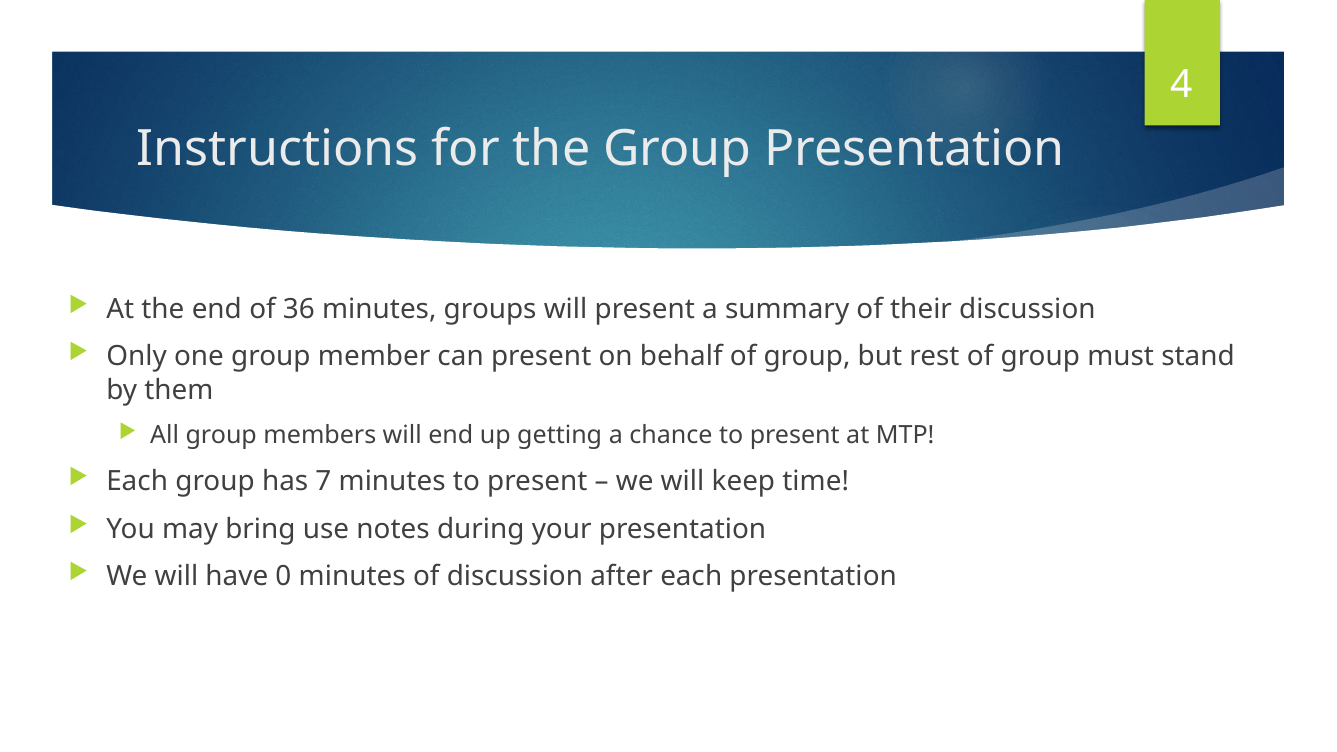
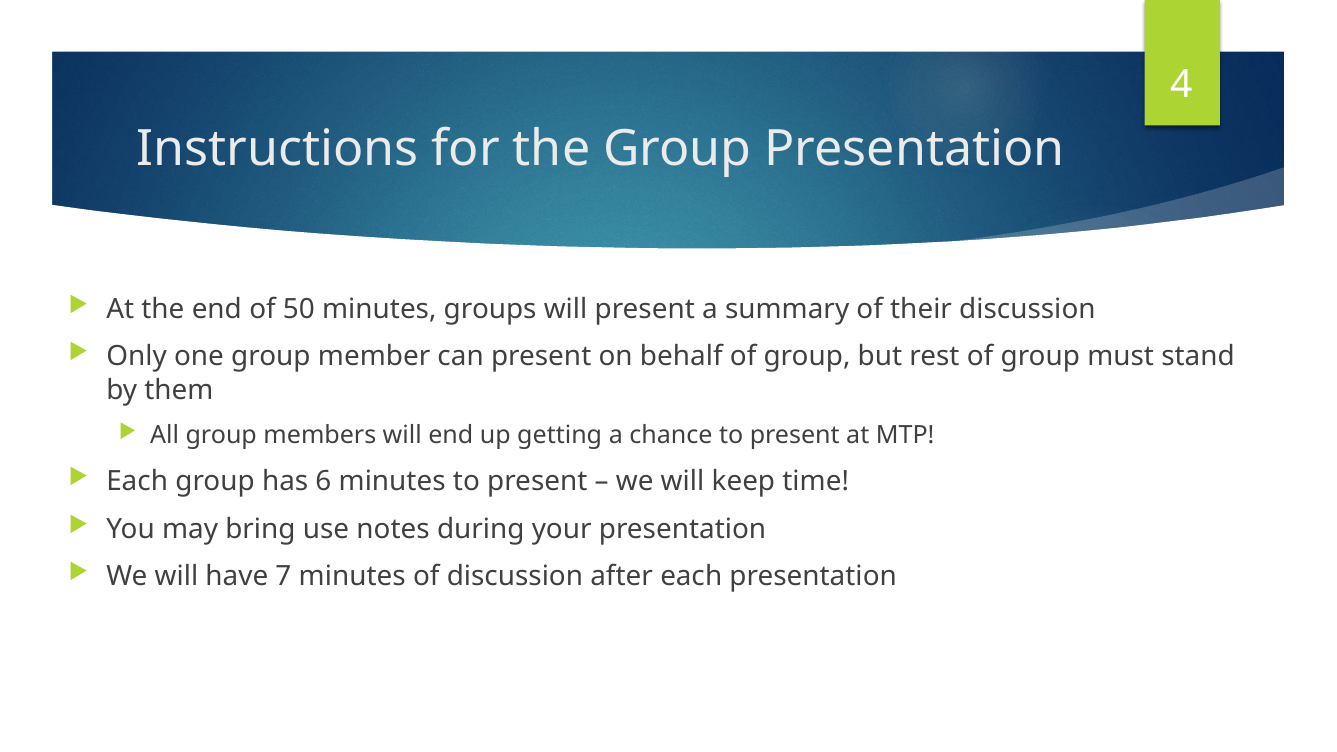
36: 36 -> 50
7: 7 -> 6
0: 0 -> 7
